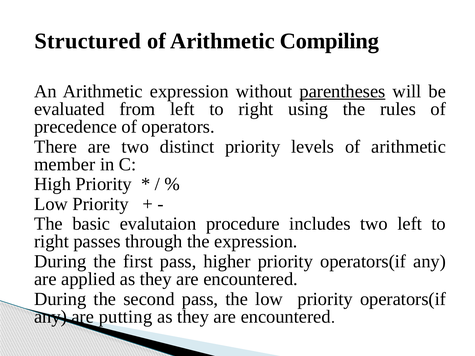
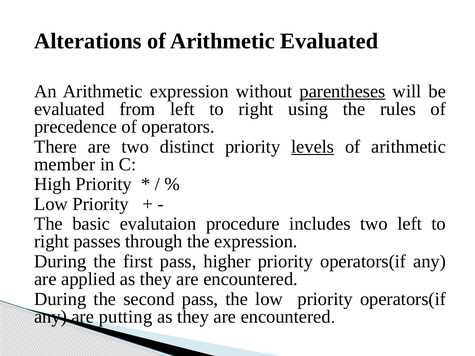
Structured: Structured -> Alterations
Arithmetic Compiling: Compiling -> Evaluated
levels underline: none -> present
